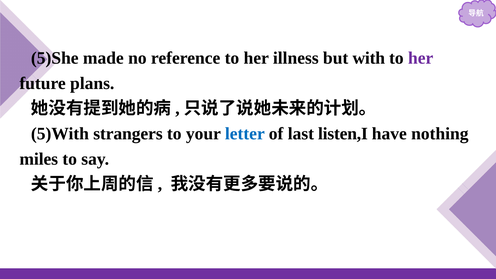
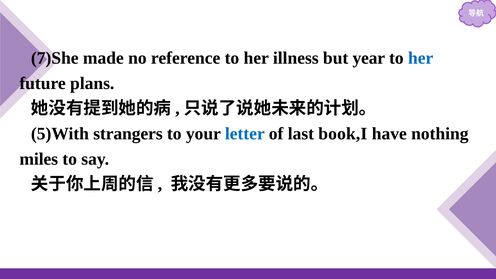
5)She: 5)She -> 7)She
with: with -> year
her at (421, 58) colour: purple -> blue
listen,I: listen,I -> book,I
